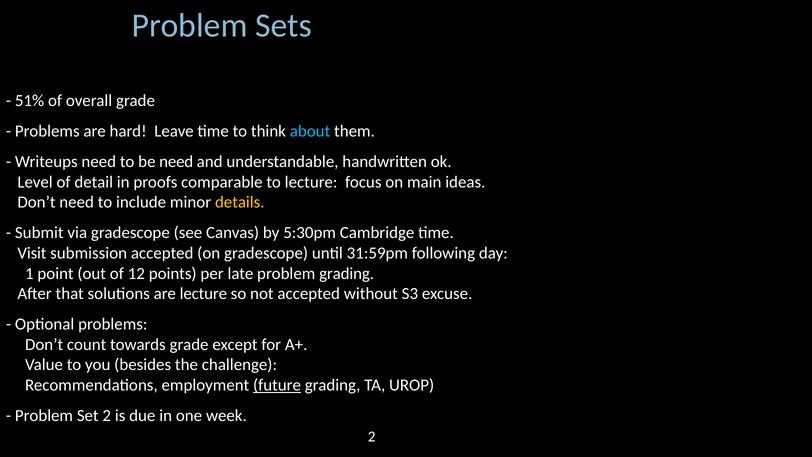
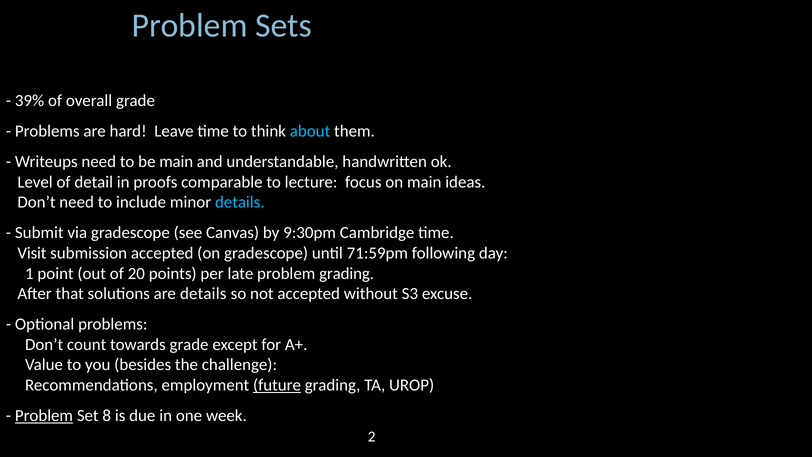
51%: 51% -> 39%
be need: need -> main
details at (240, 202) colour: yellow -> light blue
5:30pm: 5:30pm -> 9:30pm
31:59pm: 31:59pm -> 71:59pm
12: 12 -> 20
are lecture: lecture -> details
Problem at (44, 415) underline: none -> present
Set 2: 2 -> 8
